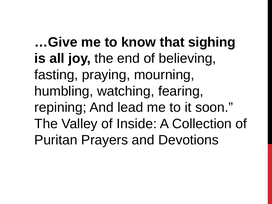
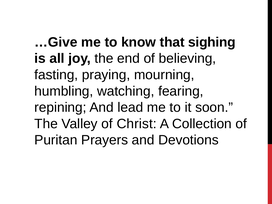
Inside: Inside -> Christ
